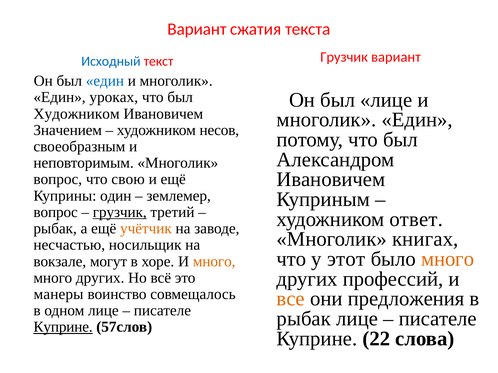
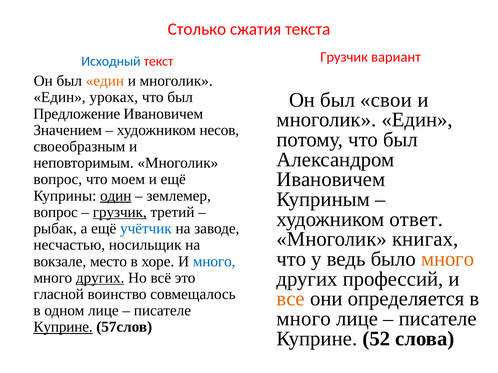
Вариант at (197, 29): Вариант -> Столько
един at (105, 81) colour: blue -> orange
был лице: лице -> свои
Художником at (77, 114): Художником -> Предложение
свою: свою -> моем
один underline: none -> present
учётчик colour: orange -> blue
этот: этот -> ведь
могут: могут -> место
много at (214, 262) colour: orange -> blue
других at (100, 278) underline: none -> present
манеры: манеры -> гласной
предложения: предложения -> определяется
рыбак at (304, 319): рыбак -> много
22: 22 -> 52
